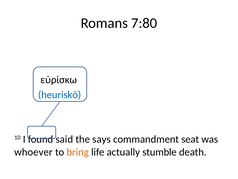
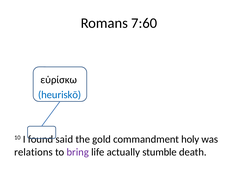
7:80: 7:80 -> 7:60
says: says -> gold
seat: seat -> holy
whoever: whoever -> relations
bring colour: orange -> purple
